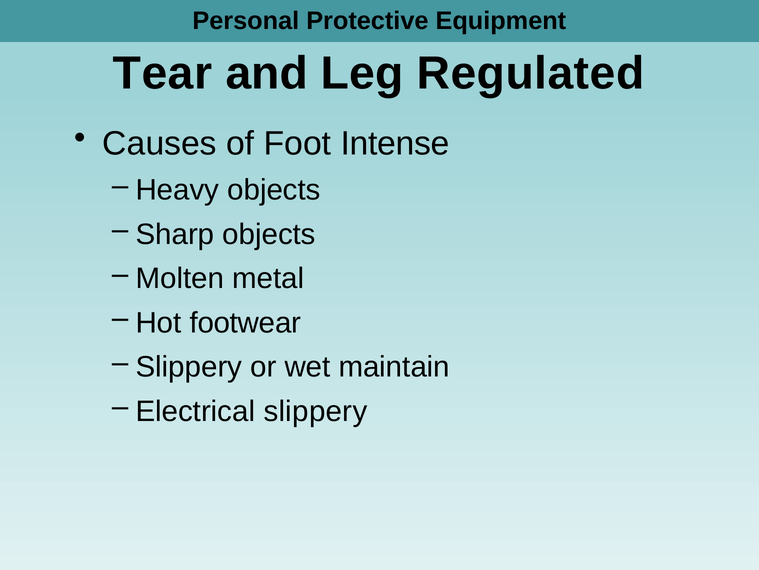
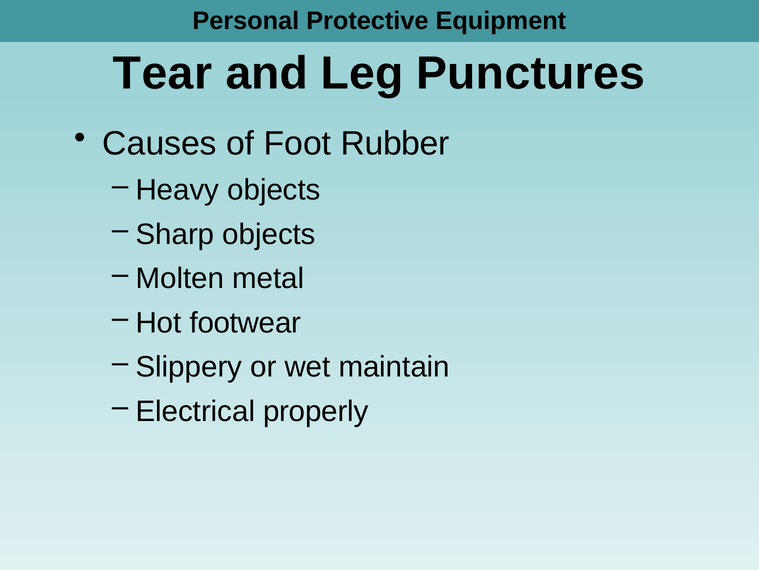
Regulated: Regulated -> Punctures
Intense: Intense -> Rubber
Electrical slippery: slippery -> properly
